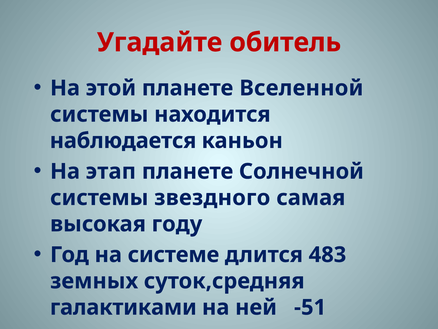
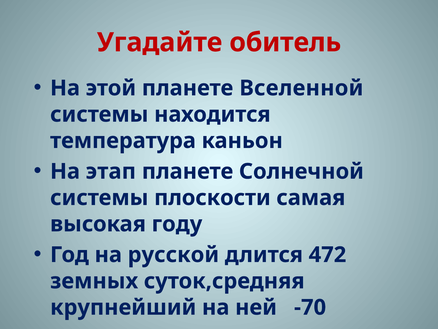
наблюдается: наблюдается -> температура
звездного: звездного -> плоскости
системе: системе -> русской
483: 483 -> 472
галактиками: галактиками -> крупнейший
-51: -51 -> -70
